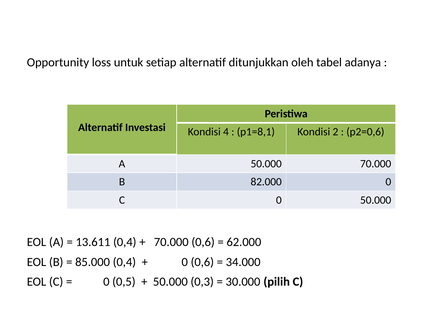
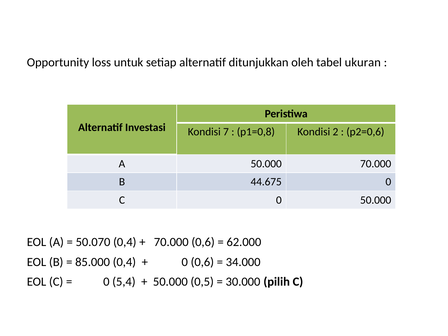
adanya: adanya -> ukuran
4: 4 -> 7
p1=8,1: p1=8,1 -> p1=0,8
82.000: 82.000 -> 44.675
13.611: 13.611 -> 50.070
0,5: 0,5 -> 5,4
0,3: 0,3 -> 0,5
